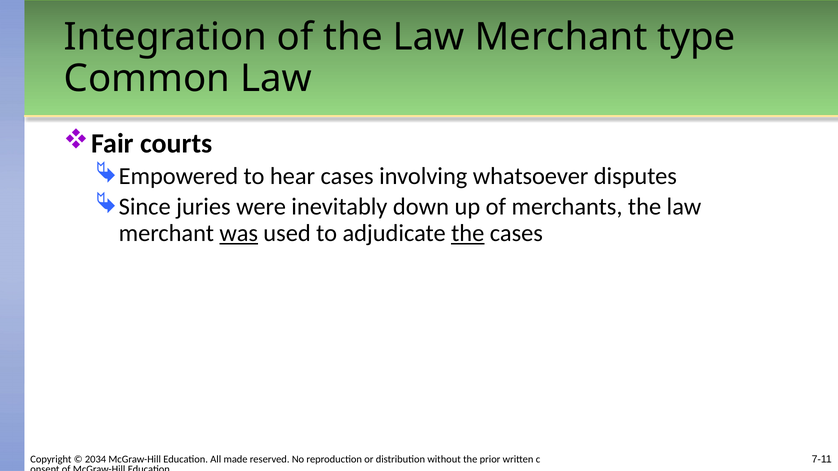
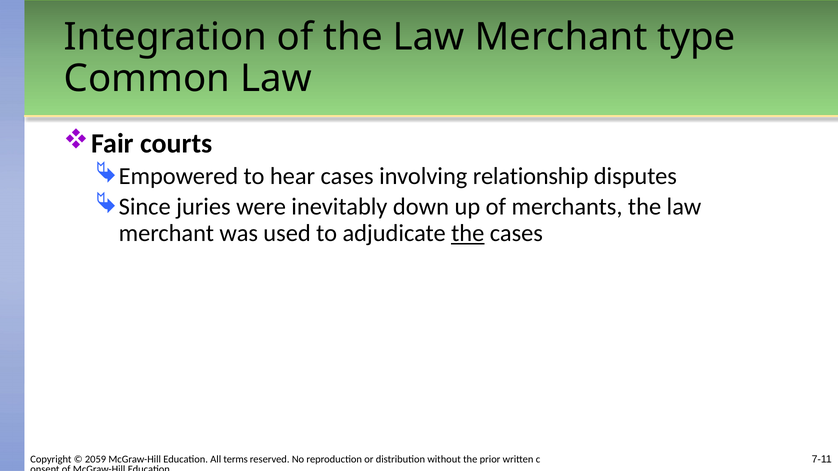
whatsoever: whatsoever -> relationship
was underline: present -> none
2034: 2034 -> 2059
made: made -> terms
